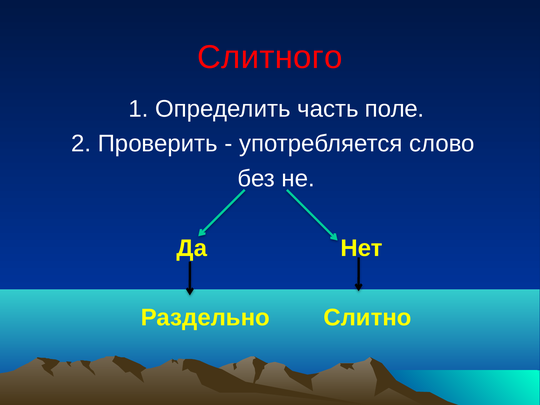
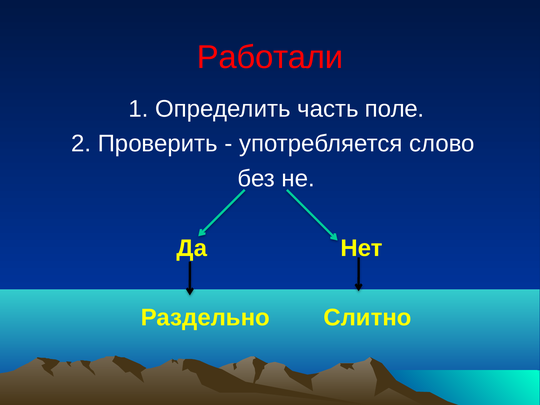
Слитного: Слитного -> Работали
